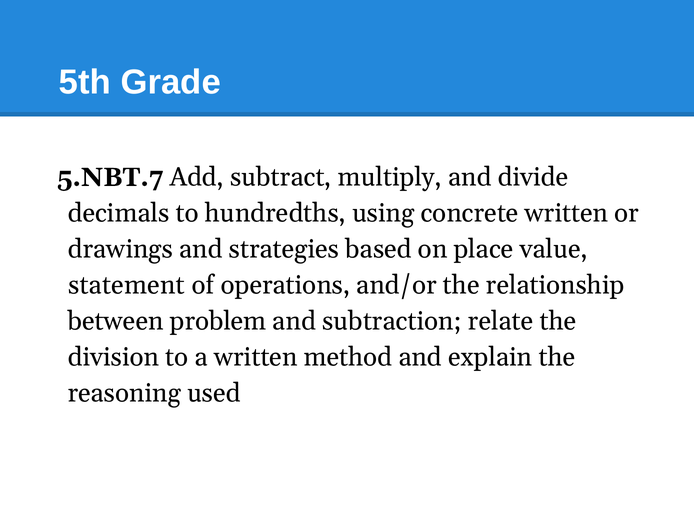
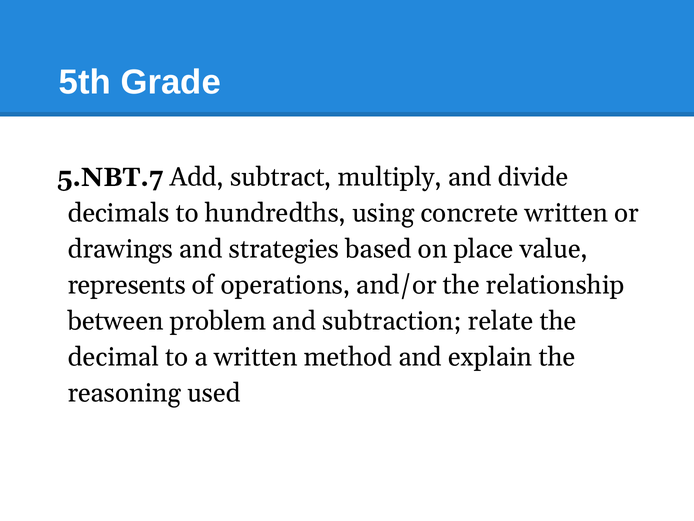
statement: statement -> represents
division: division -> decimal
